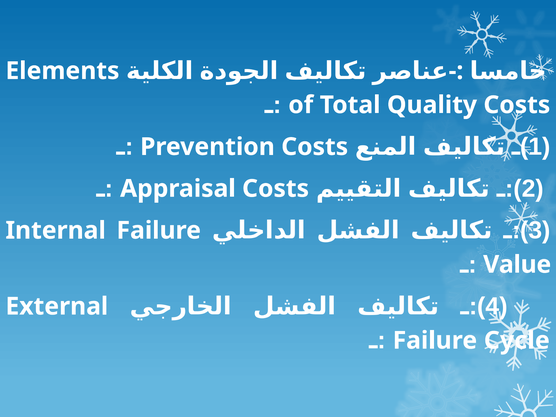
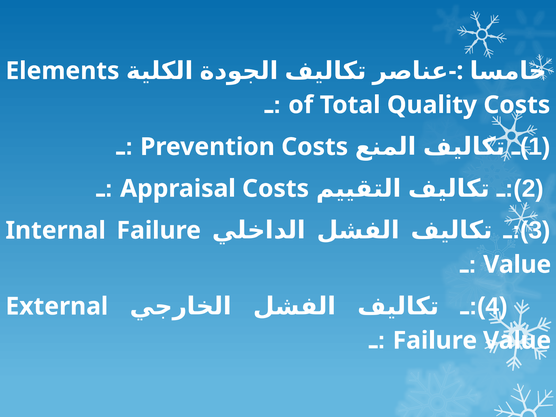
Cycle at (517, 341): Cycle -> Value
